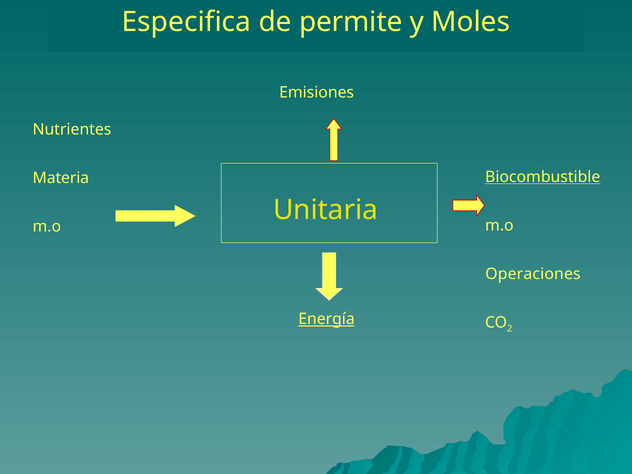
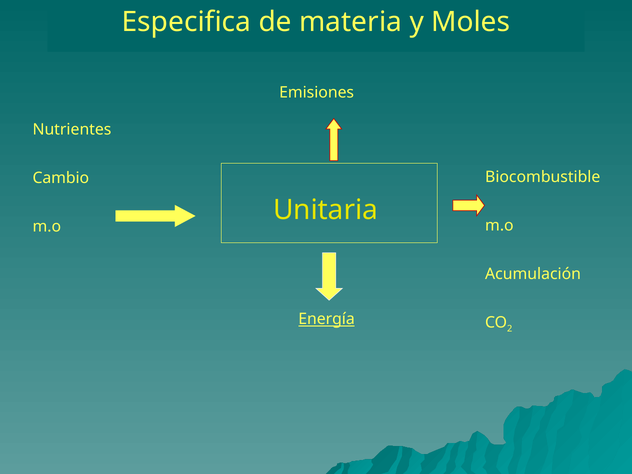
permite: permite -> materia
Biocombustible underline: present -> none
Materia: Materia -> Cambio
Operaciones: Operaciones -> Acumulación
